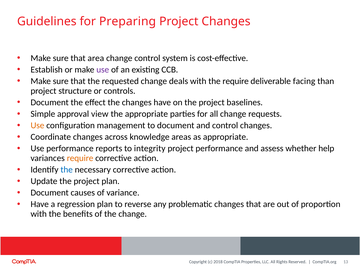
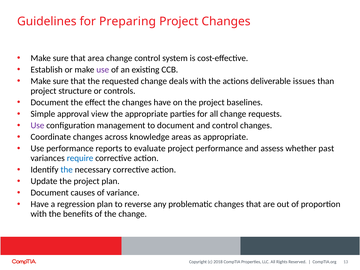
the require: require -> actions
facing: facing -> issues
Use at (37, 125) colour: orange -> purple
integrity: integrity -> evaluate
help: help -> past
require at (80, 158) colour: orange -> blue
